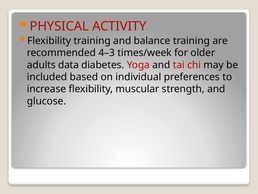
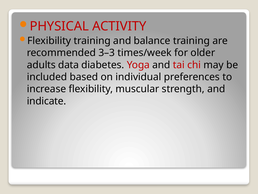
4–3: 4–3 -> 3–3
glucose: glucose -> indicate
